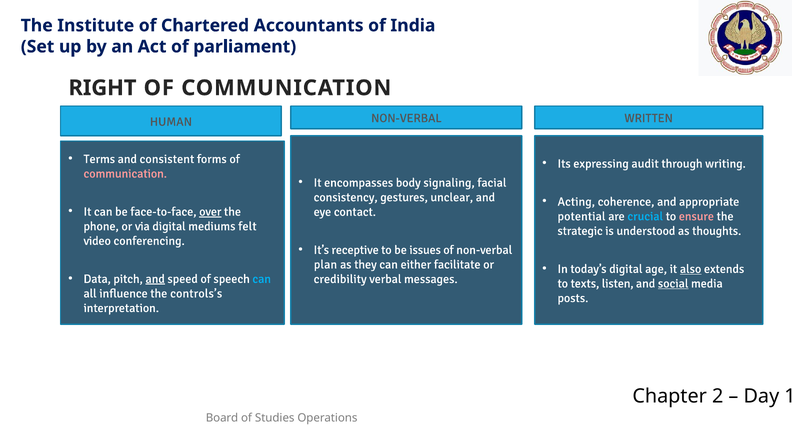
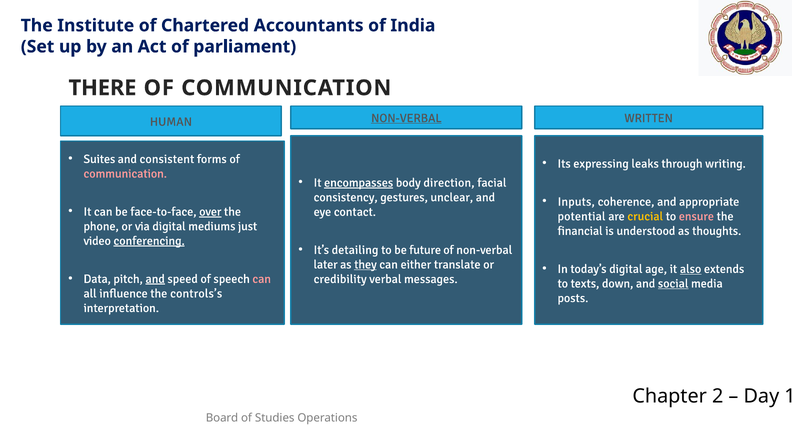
RIGHT: RIGHT -> THERE
NON-VERBAL at (406, 118) underline: none -> present
Terms: Terms -> Suites
audit: audit -> leaks
encompasses underline: none -> present
signaling: signaling -> direction
Acting: Acting -> Inputs
crucial colour: light blue -> yellow
felt: felt -> just
strategic: strategic -> financial
conferencing underline: none -> present
receptive: receptive -> detailing
issues: issues -> future
plan: plan -> later
they underline: none -> present
facilitate: facilitate -> translate
can at (262, 279) colour: light blue -> pink
listen: listen -> down
